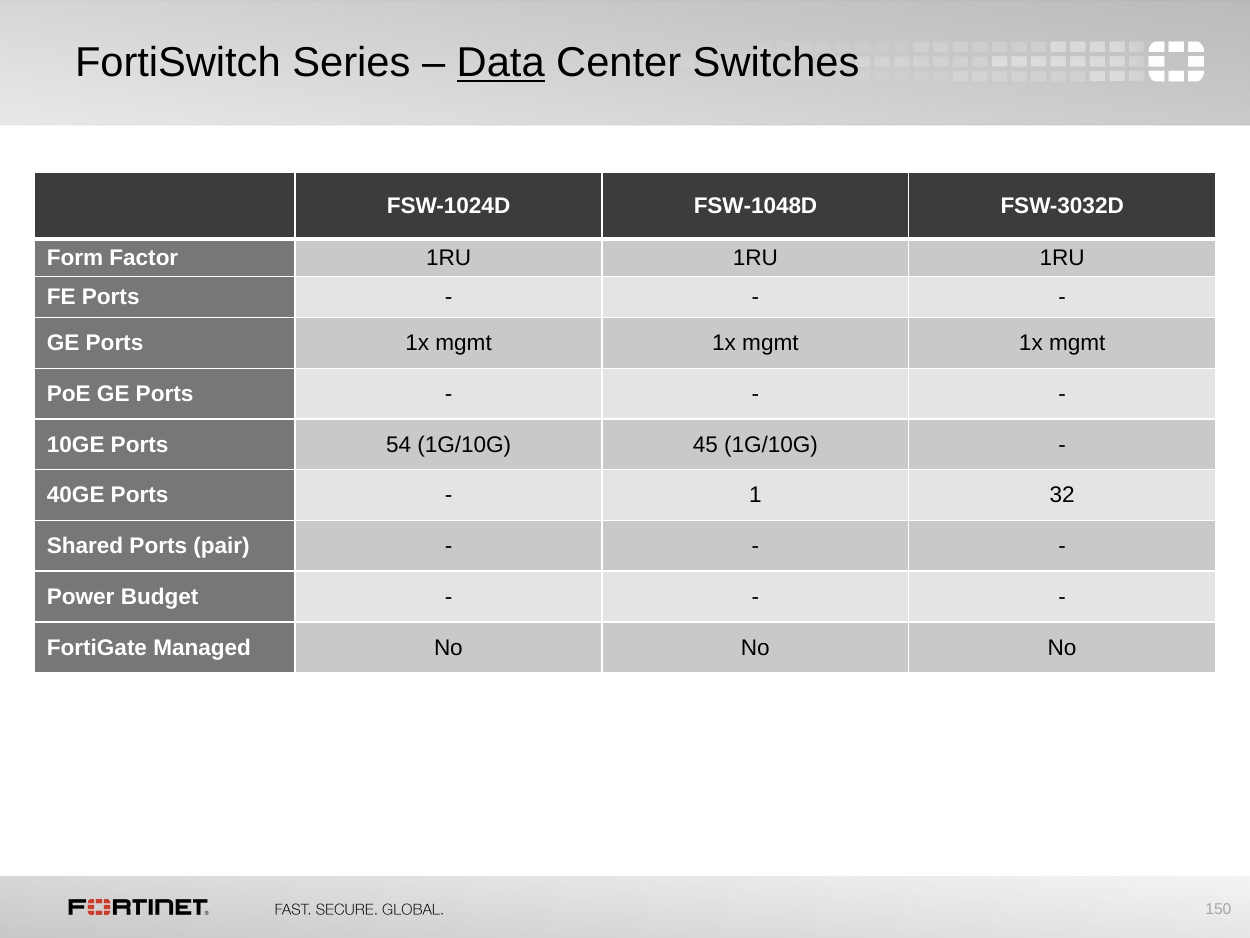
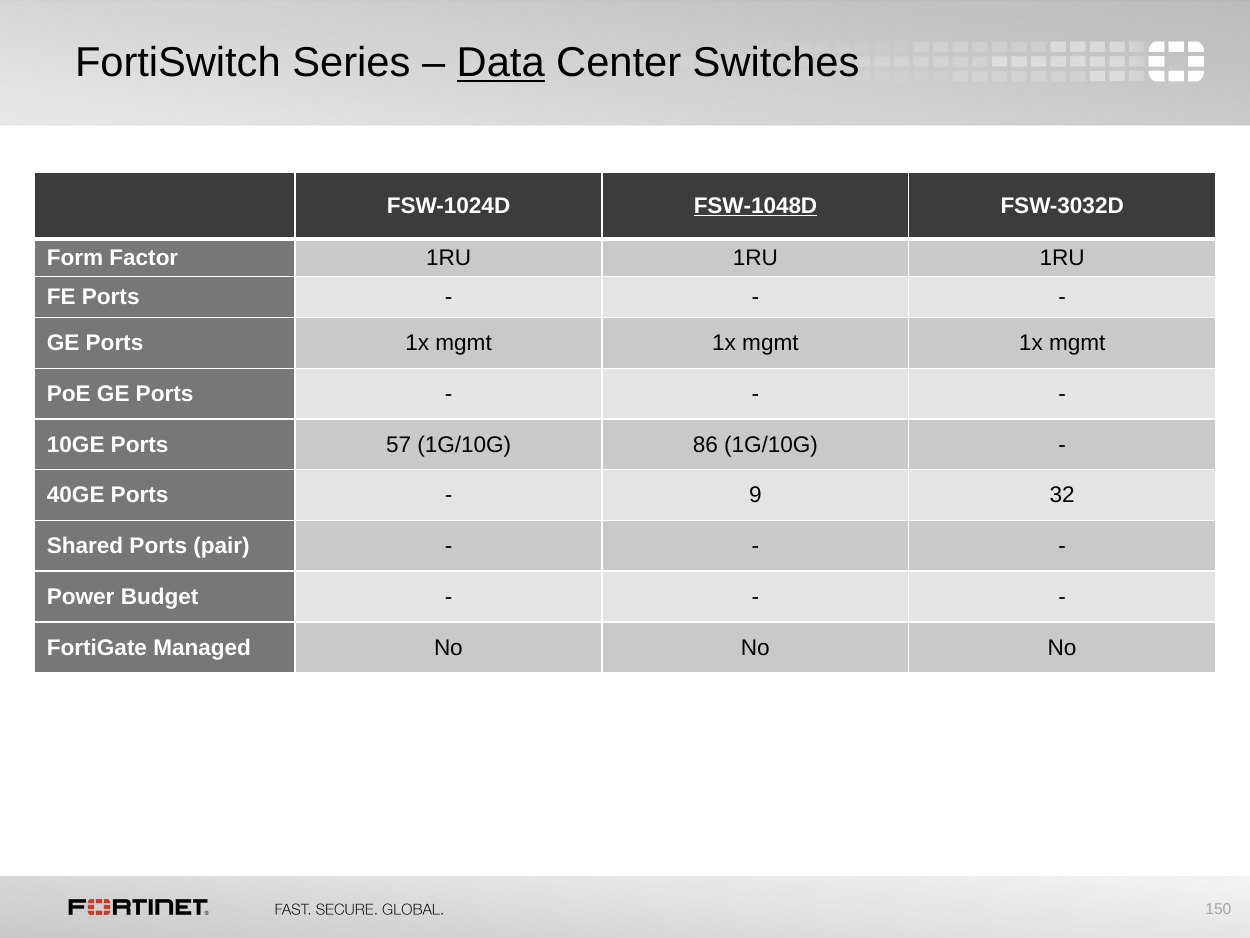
FSW-1048D underline: none -> present
54: 54 -> 57
45: 45 -> 86
1: 1 -> 9
